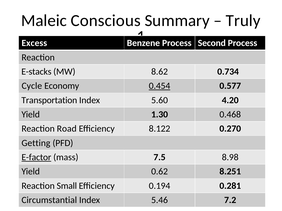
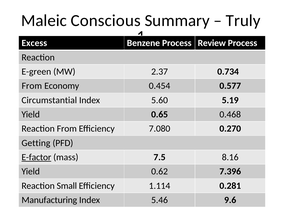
Second: Second -> Review
E-stacks: E-stacks -> E-green
8.62: 8.62 -> 2.37
Cycle at (32, 86): Cycle -> From
0.454 underline: present -> none
Transportation: Transportation -> Circumstantial
4.20: 4.20 -> 5.19
1.30: 1.30 -> 0.65
Reaction Road: Road -> From
8.122: 8.122 -> 7.080
8.98: 8.98 -> 8.16
8.251: 8.251 -> 7.396
0.194: 0.194 -> 1.114
Circumstantial: Circumstantial -> Manufacturing
7.2: 7.2 -> 9.6
